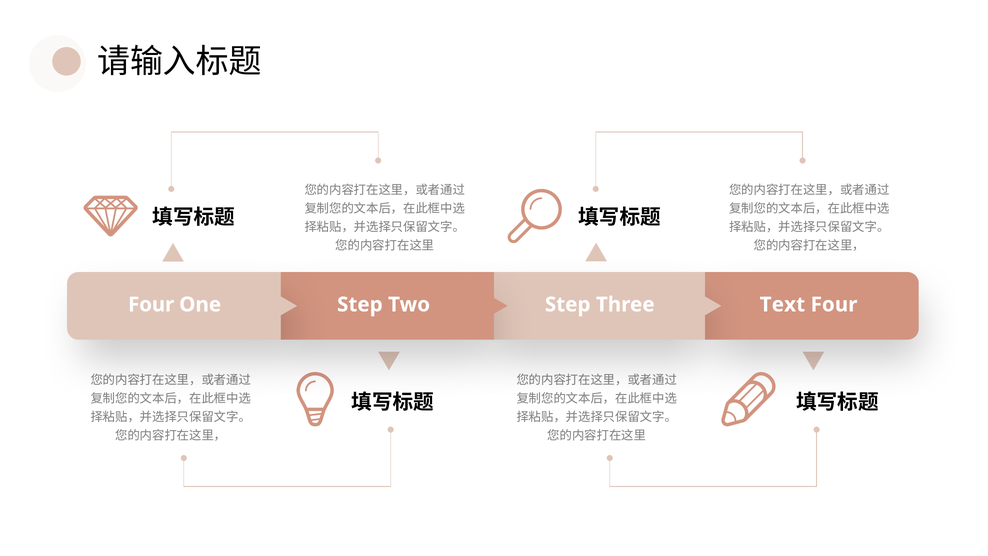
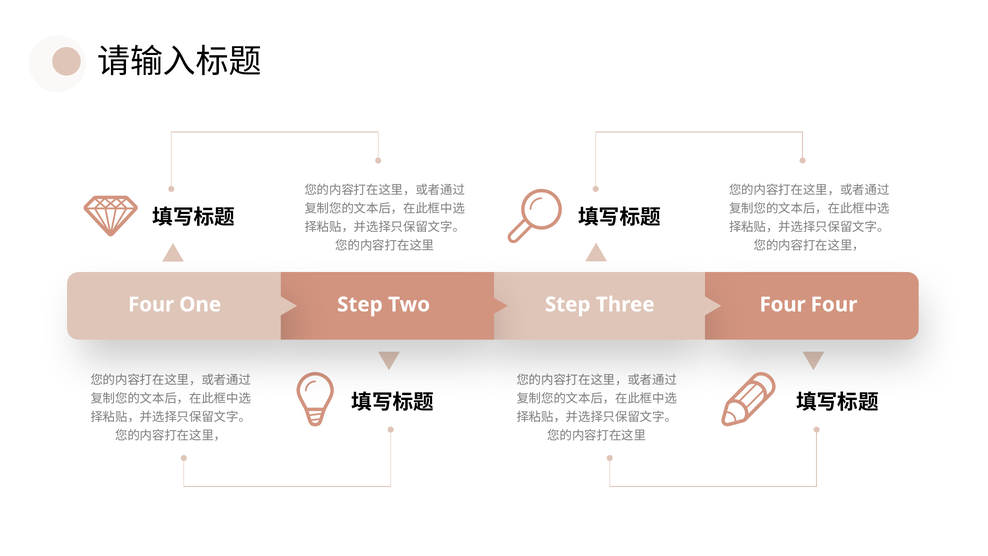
Text at (782, 304): Text -> Four
